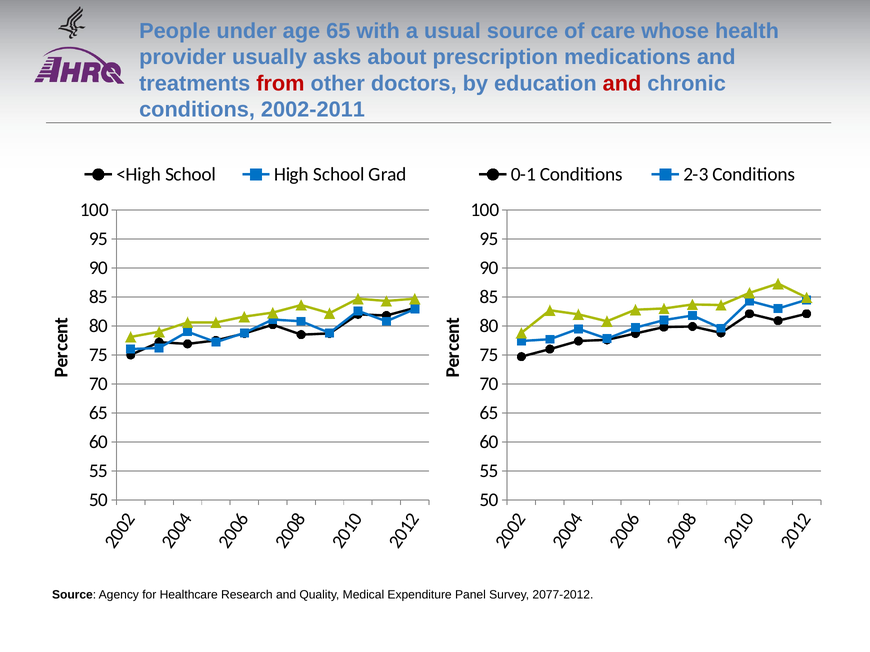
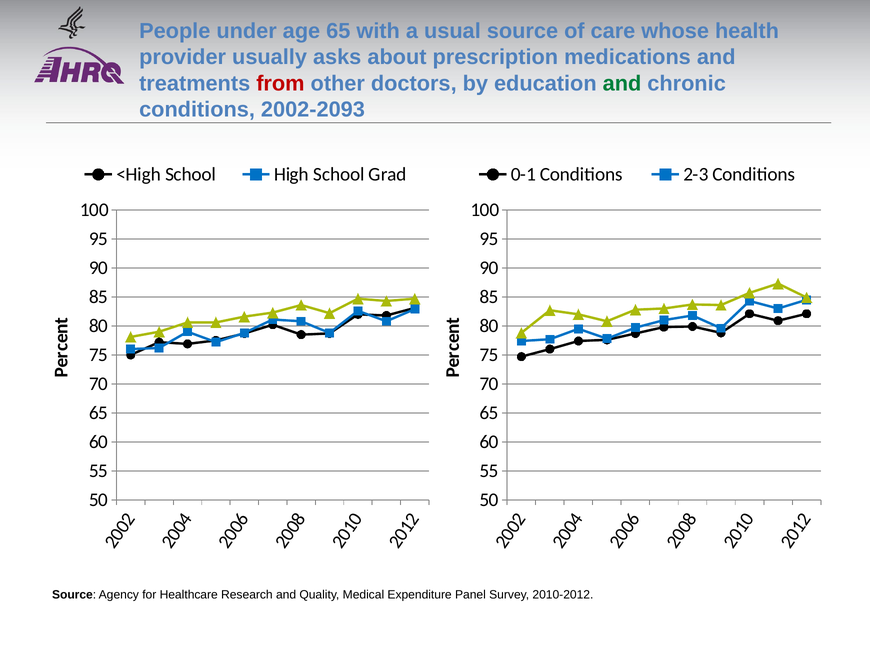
and at (622, 83) colour: red -> green
2002-2011: 2002-2011 -> 2002-2093
2077-2012: 2077-2012 -> 2010-2012
